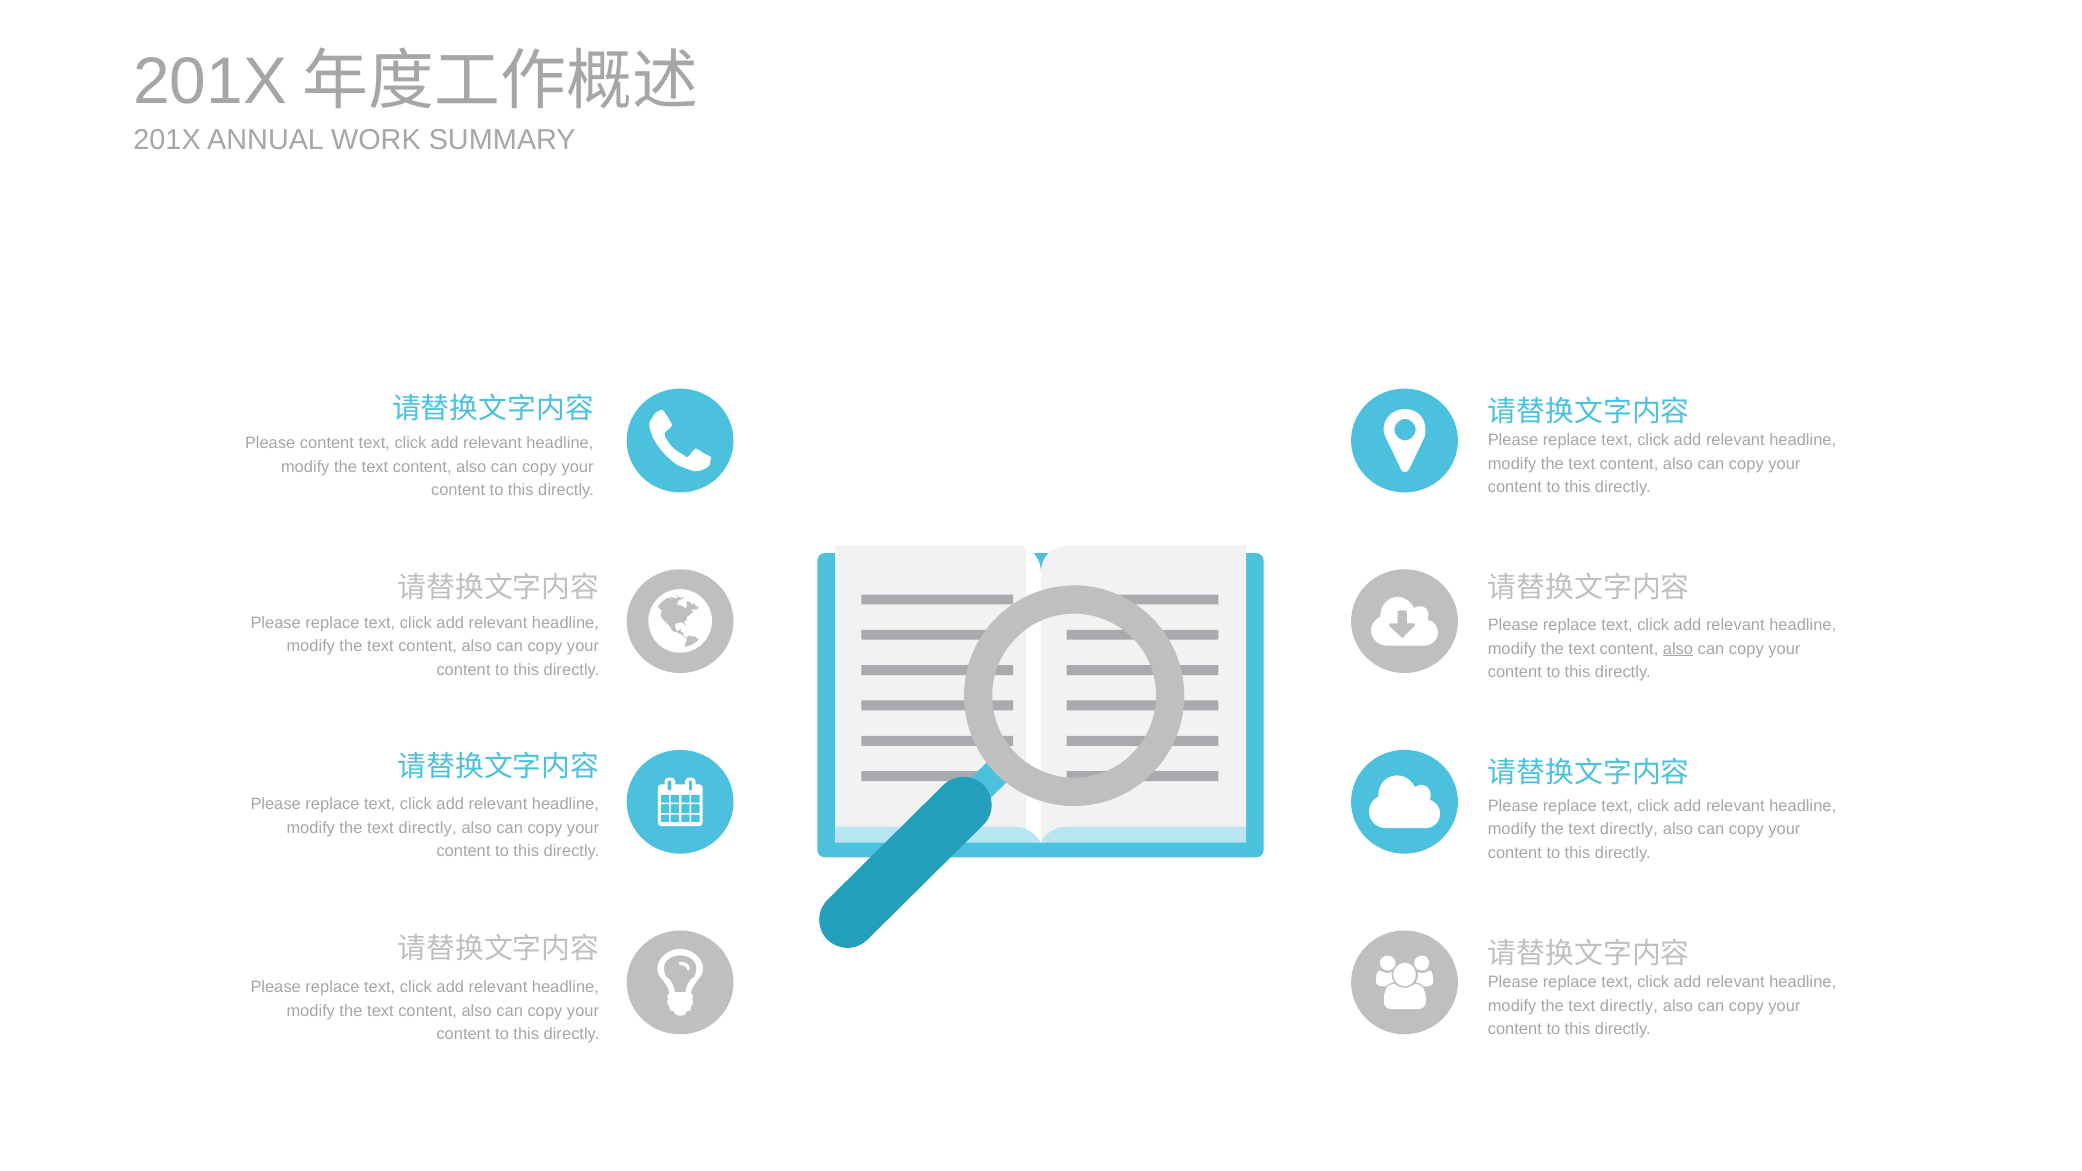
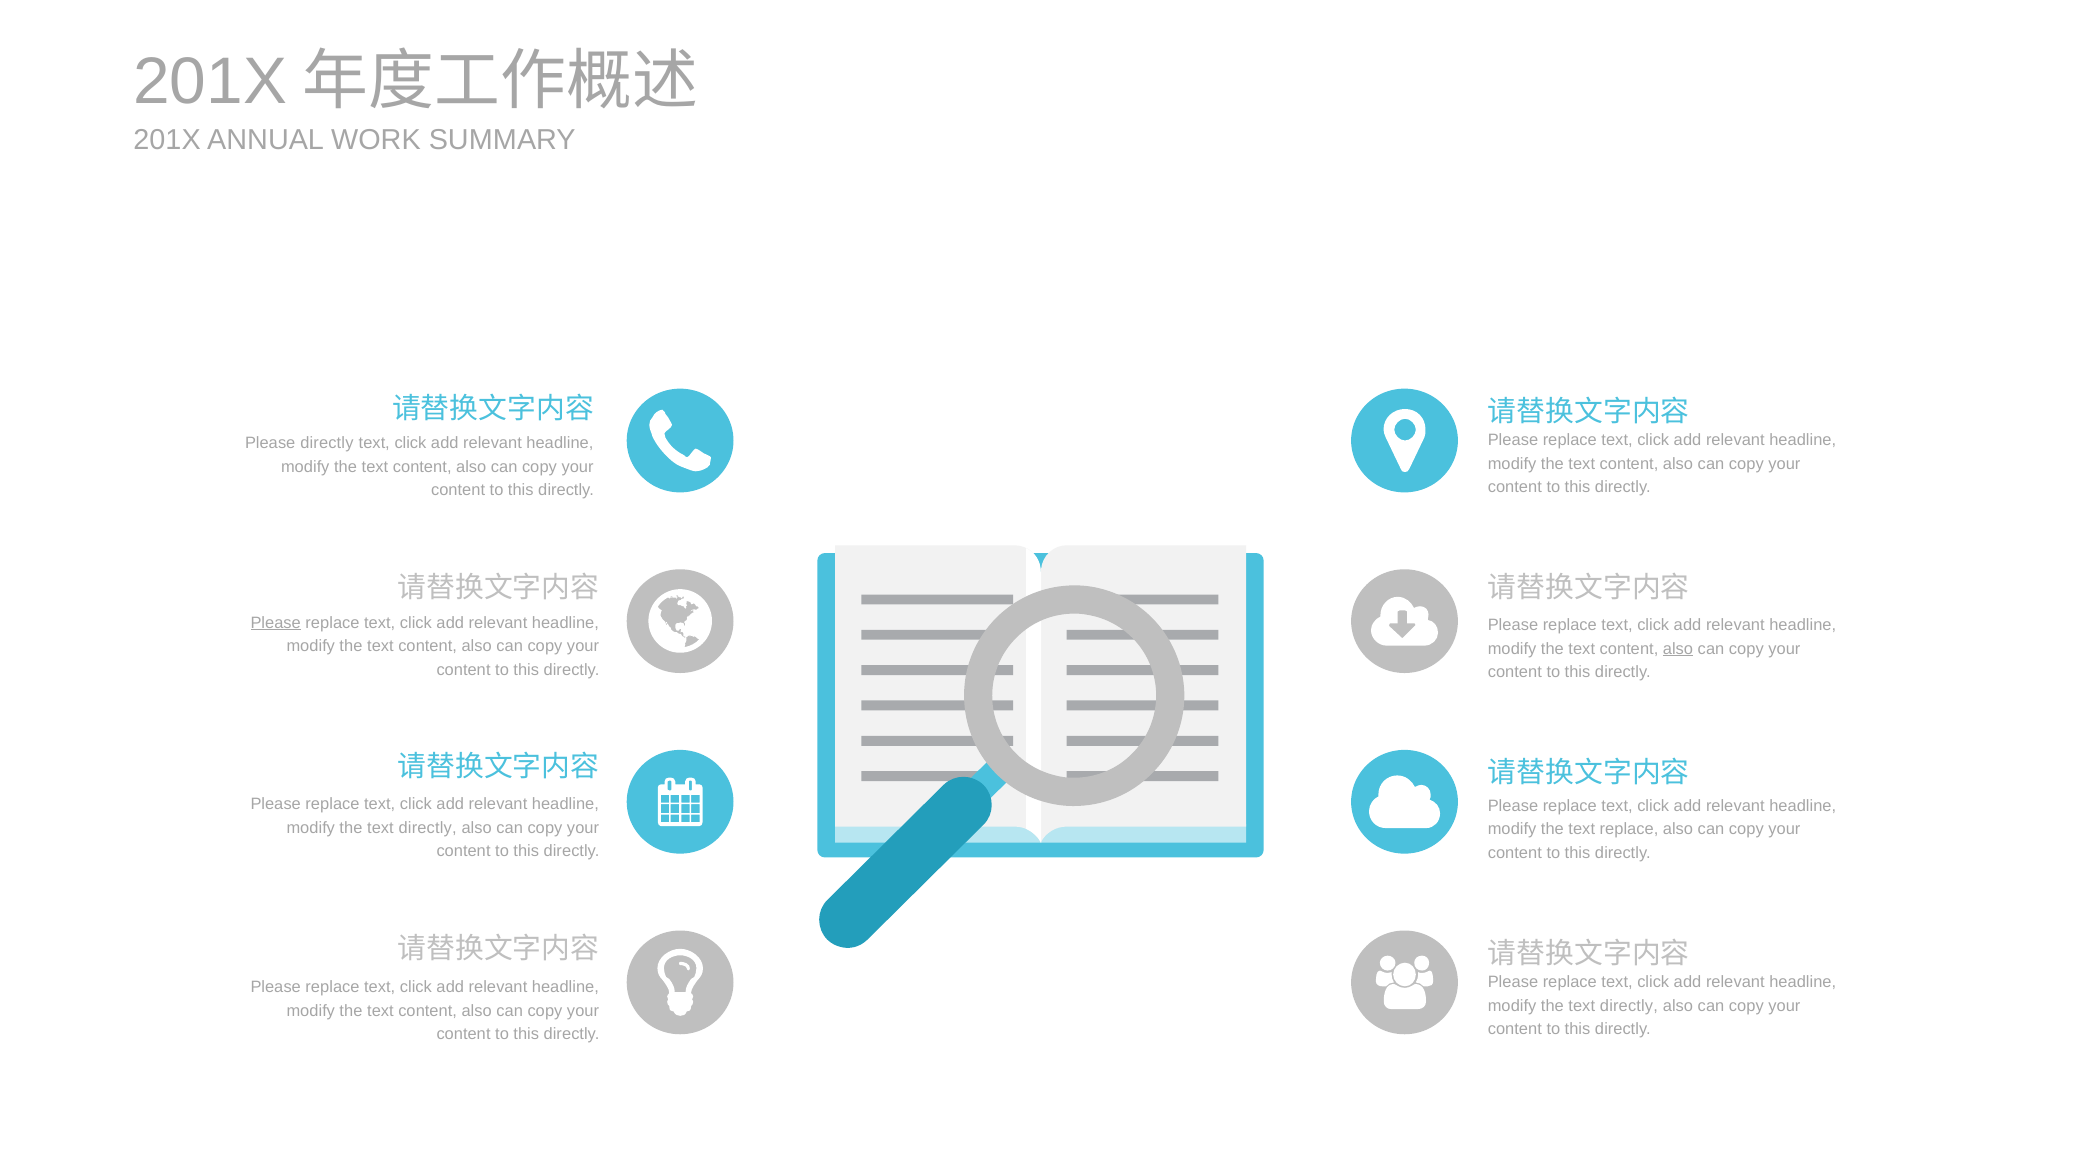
Please content: content -> directly
Please at (276, 623) underline: none -> present
directly at (1629, 829): directly -> replace
